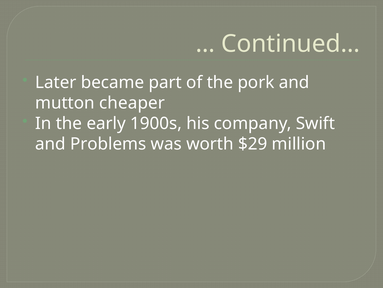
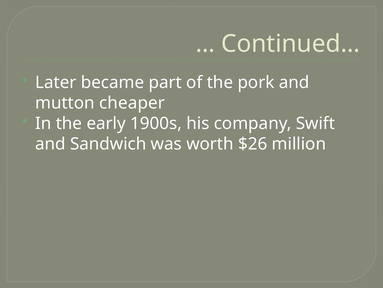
Problems: Problems -> Sandwich
$29: $29 -> $26
